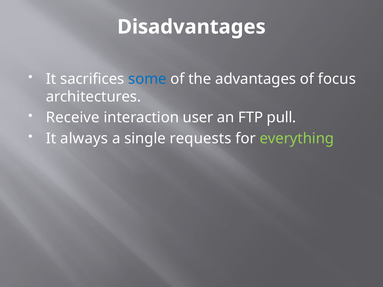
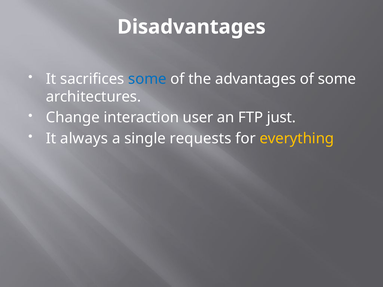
of focus: focus -> some
Receive: Receive -> Change
pull: pull -> just
everything colour: light green -> yellow
